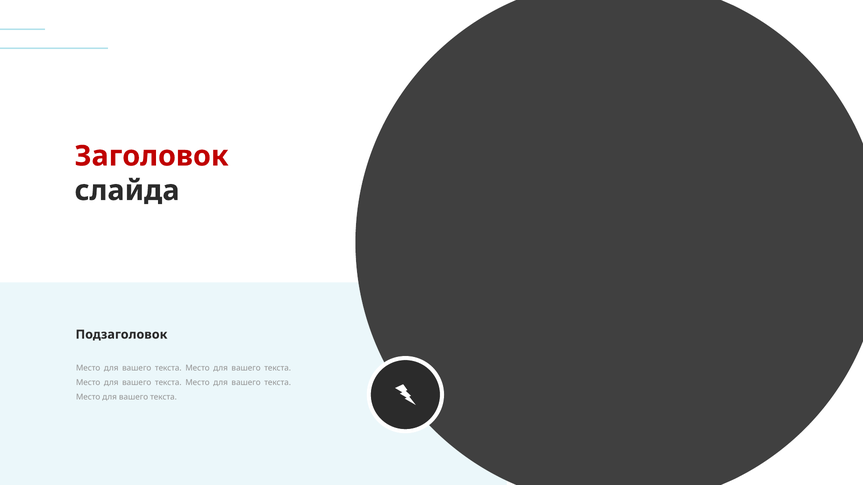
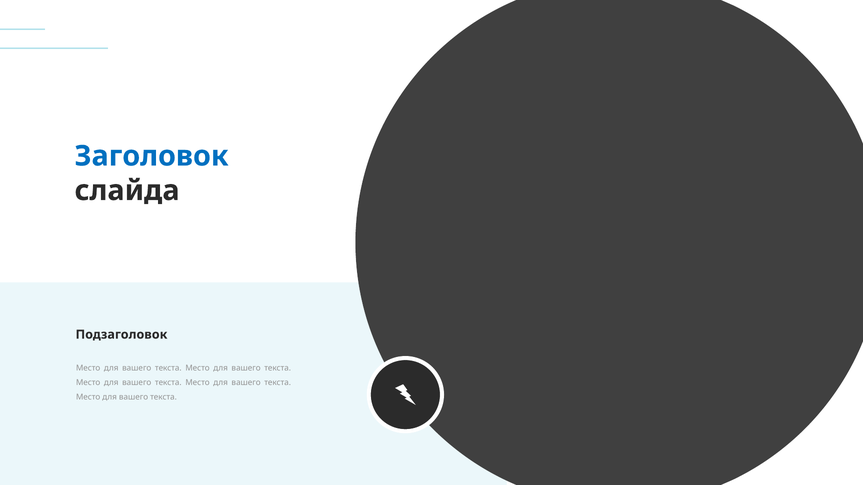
Заголовок colour: red -> blue
